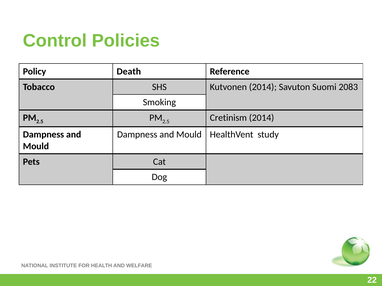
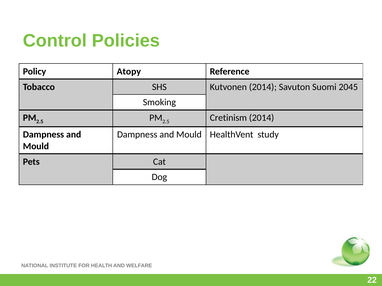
Death: Death -> Atopy
2083: 2083 -> 2045
